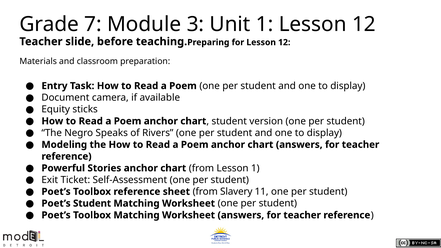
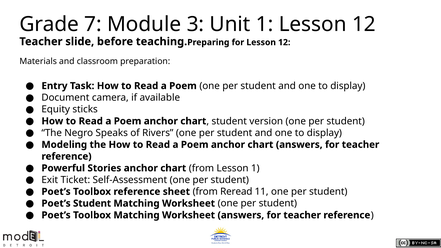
Slavery: Slavery -> Reread
